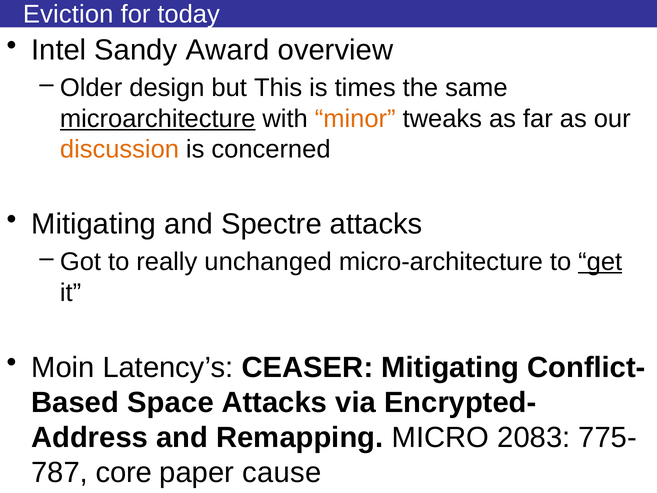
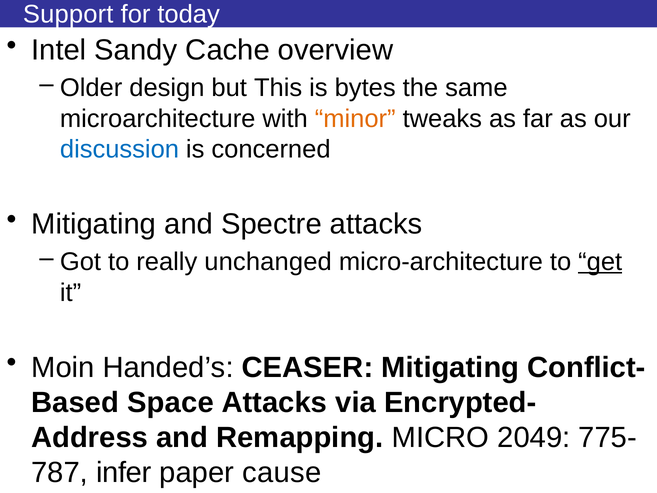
Eviction: Eviction -> Support
Award: Award -> Cache
times: times -> bytes
microarchitecture underline: present -> none
discussion colour: orange -> blue
Latency’s: Latency’s -> Handed’s
2083: 2083 -> 2049
core: core -> infer
